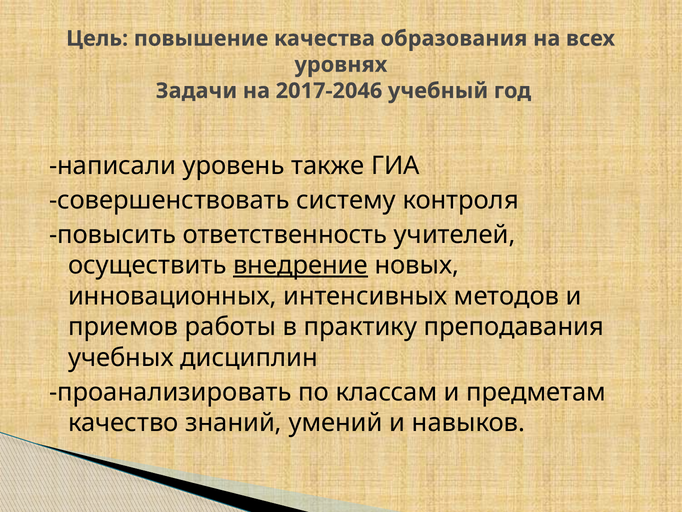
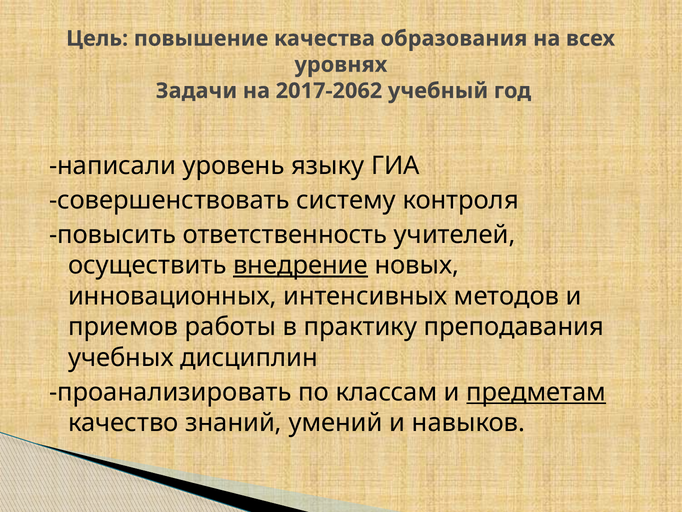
2017-2046: 2017-2046 -> 2017-2062
также: также -> языку
предметам underline: none -> present
